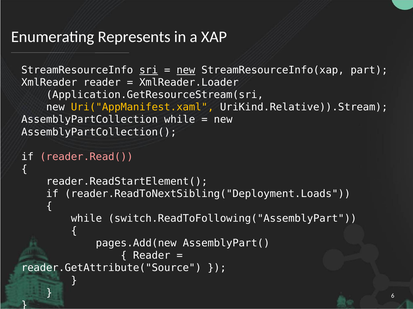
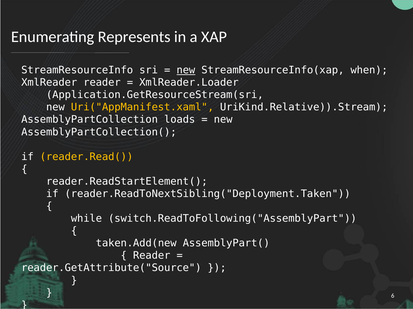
sri underline: present -> none
part: part -> when
AssemblyPartCollection while: while -> loads
reader.Read( colour: pink -> yellow
reader.ReadToNextSibling("Deployment.Loads: reader.ReadToNextSibling("Deployment.Loads -> reader.ReadToNextSibling("Deployment.Taken
pages.Add(new: pages.Add(new -> taken.Add(new
